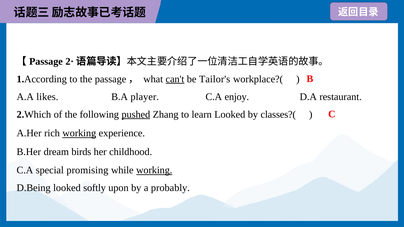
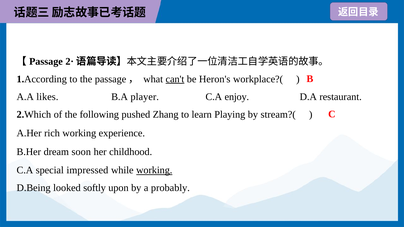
Tailor's: Tailor's -> Heron's
pushed underline: present -> none
learn Looked: Looked -> Playing
classes?(: classes?( -> stream?(
working at (79, 133) underline: present -> none
birds: birds -> soon
promising: promising -> impressed
